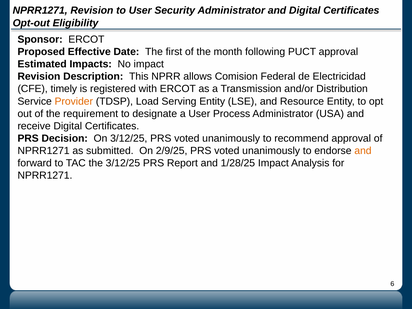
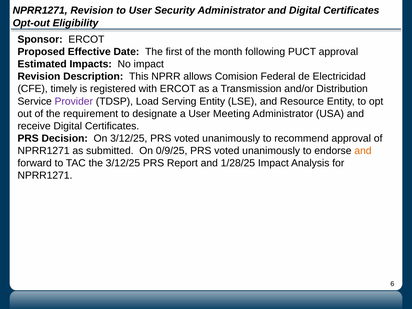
Provider colour: orange -> purple
Process: Process -> Meeting
2/9/25: 2/9/25 -> 0/9/25
